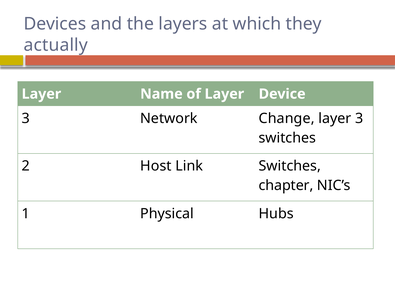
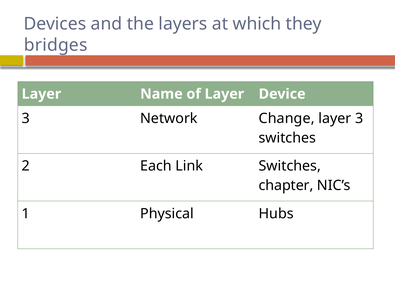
actually: actually -> bridges
Host: Host -> Each
